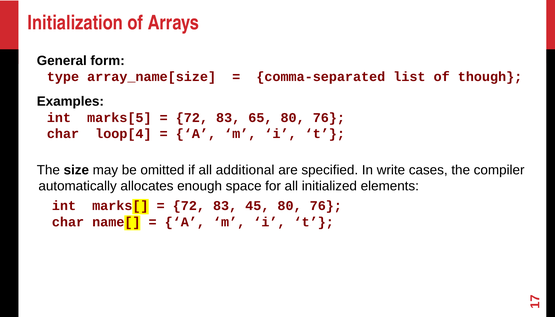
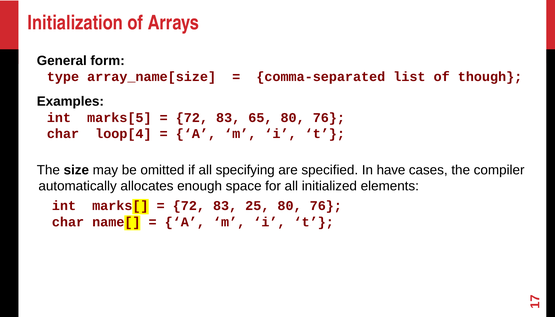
additional: additional -> specifying
write: write -> have
45: 45 -> 25
